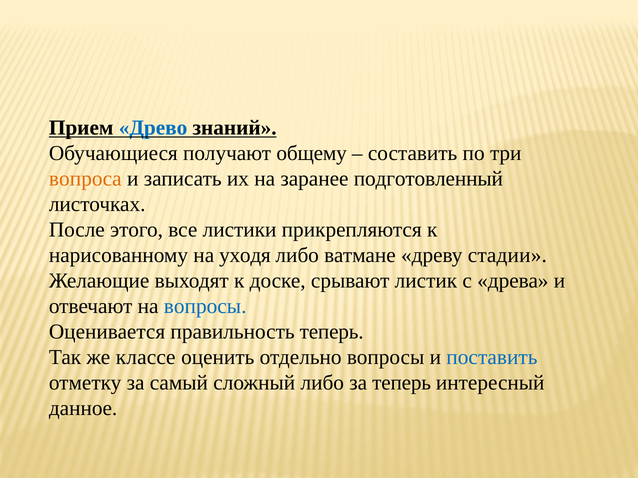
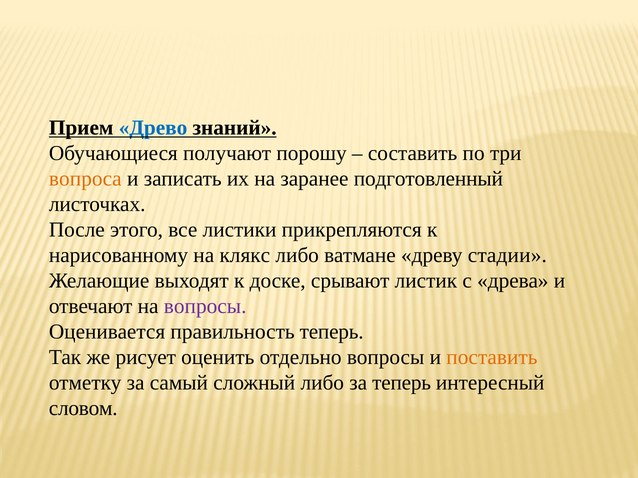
общему: общему -> порошу
уходя: уходя -> клякс
вопросы at (205, 306) colour: blue -> purple
классе: классе -> рисует
поставить colour: blue -> orange
данное: данное -> словом
